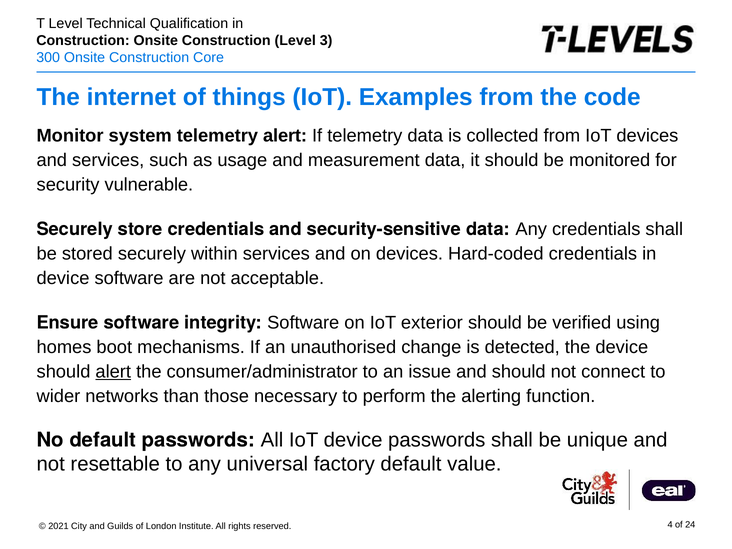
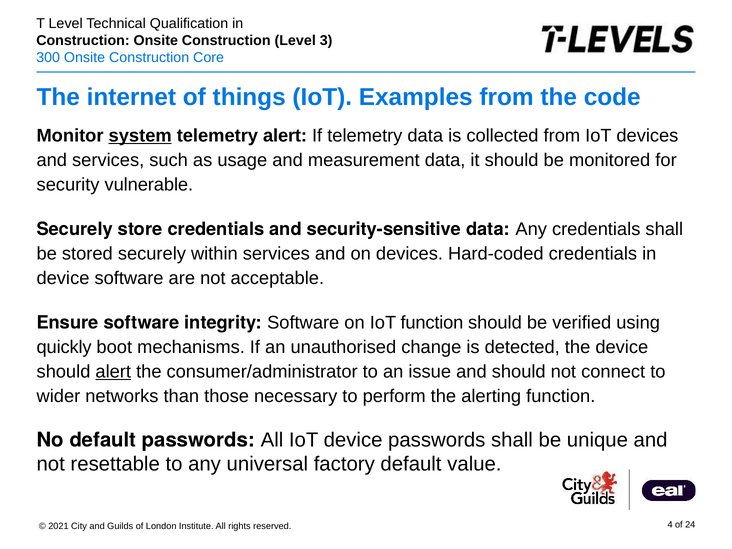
system underline: none -> present
IoT exterior: exterior -> function
homes: homes -> quickly
